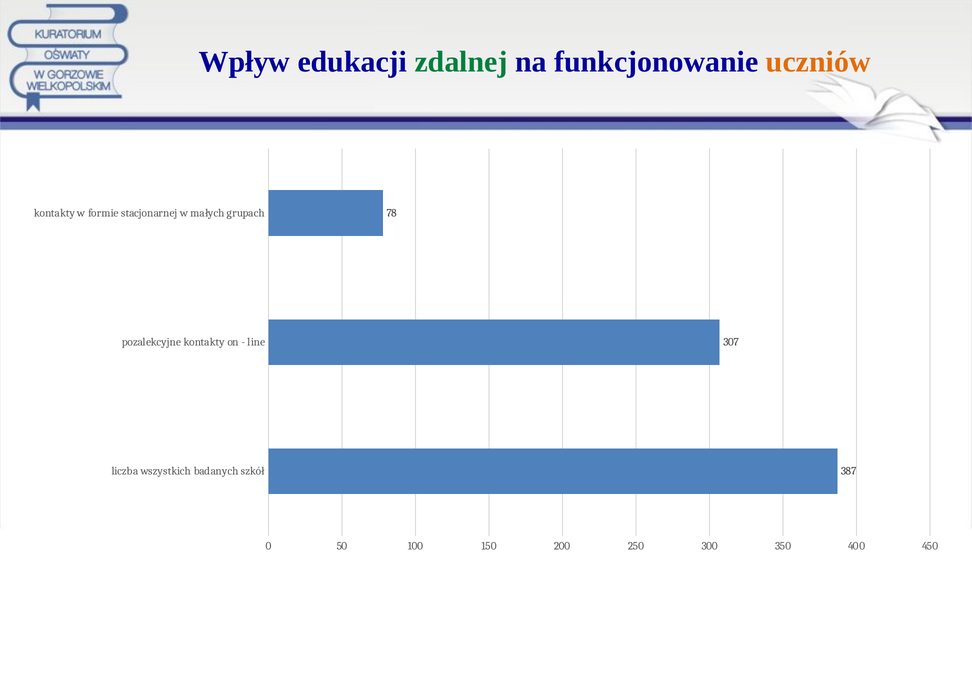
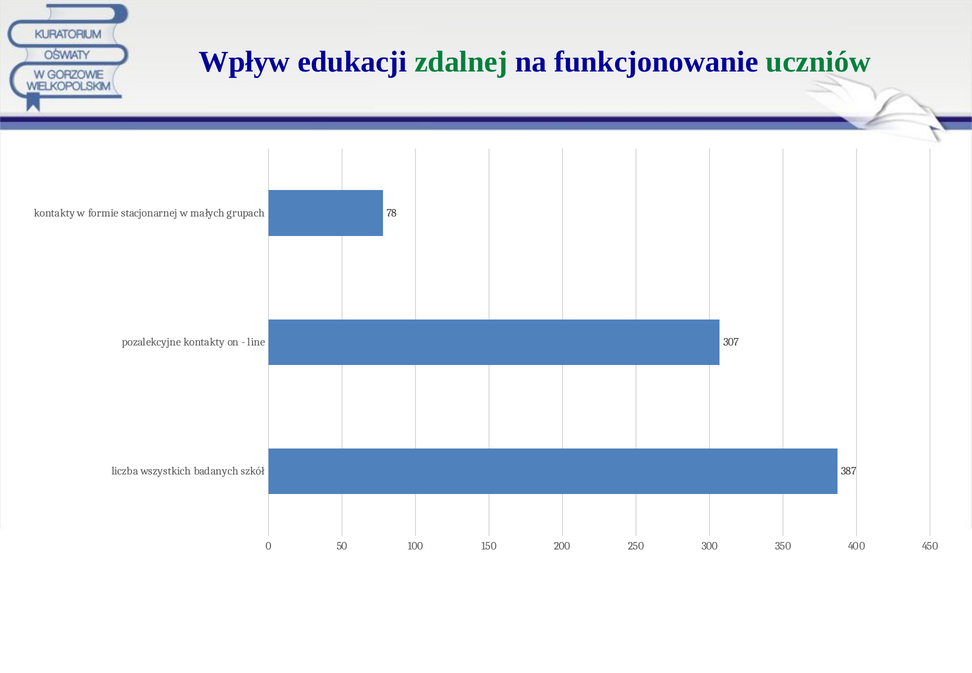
uczniów colour: orange -> green
